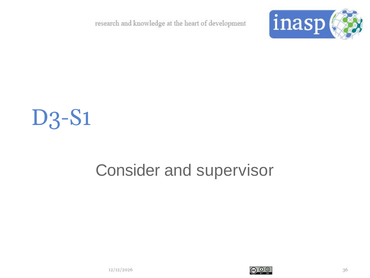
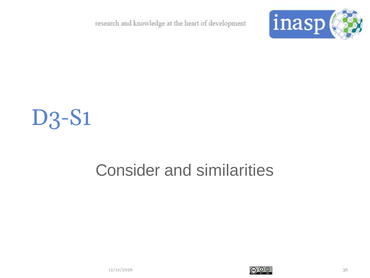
supervisor: supervisor -> similarities
